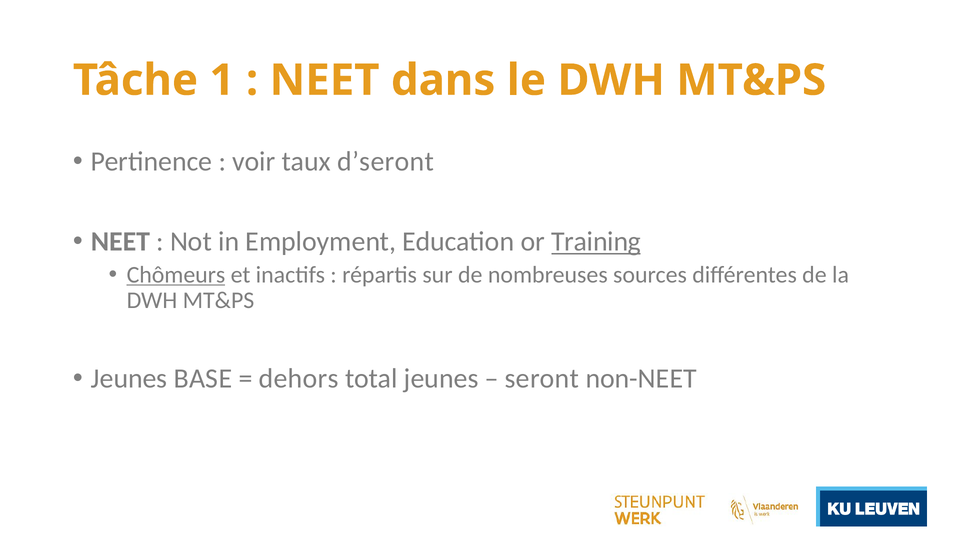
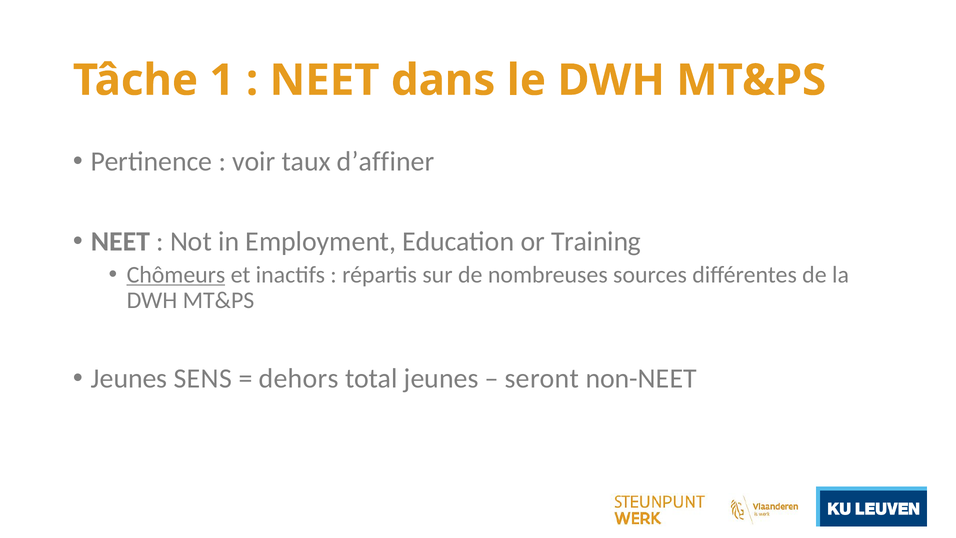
d’seront: d’seront -> d’affiner
Training underline: present -> none
BASE: BASE -> SENS
